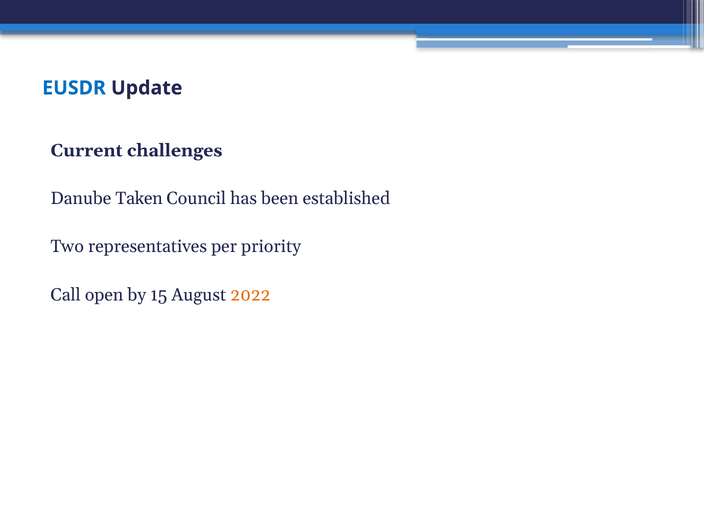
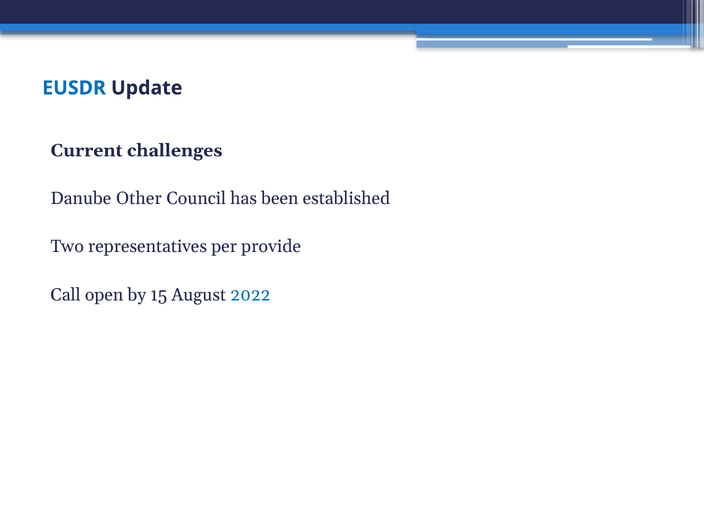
Taken: Taken -> Other
priority: priority -> provide
2022 colour: orange -> blue
